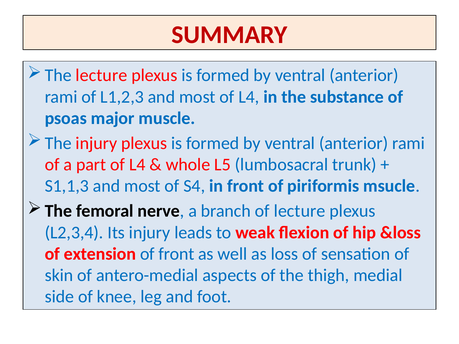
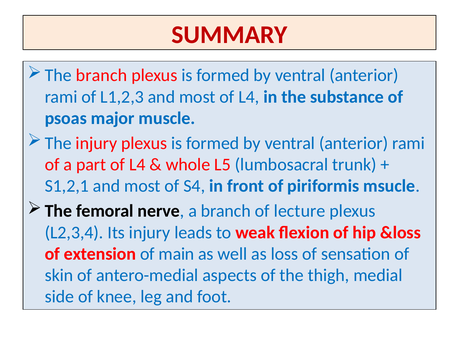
The lecture: lecture -> branch
S1,1,3: S1,1,3 -> S1,2,1
of front: front -> main
